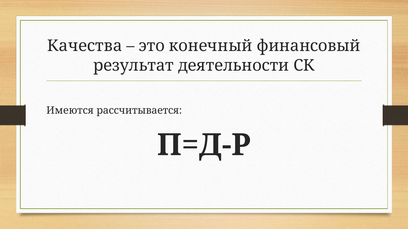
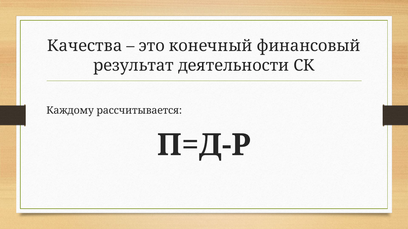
Имеются: Имеются -> Каждому
